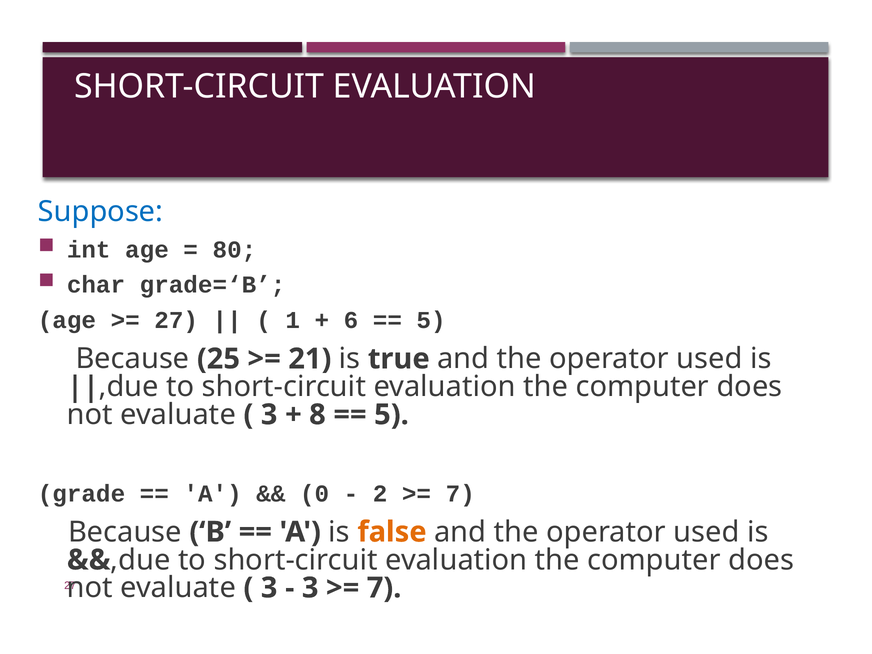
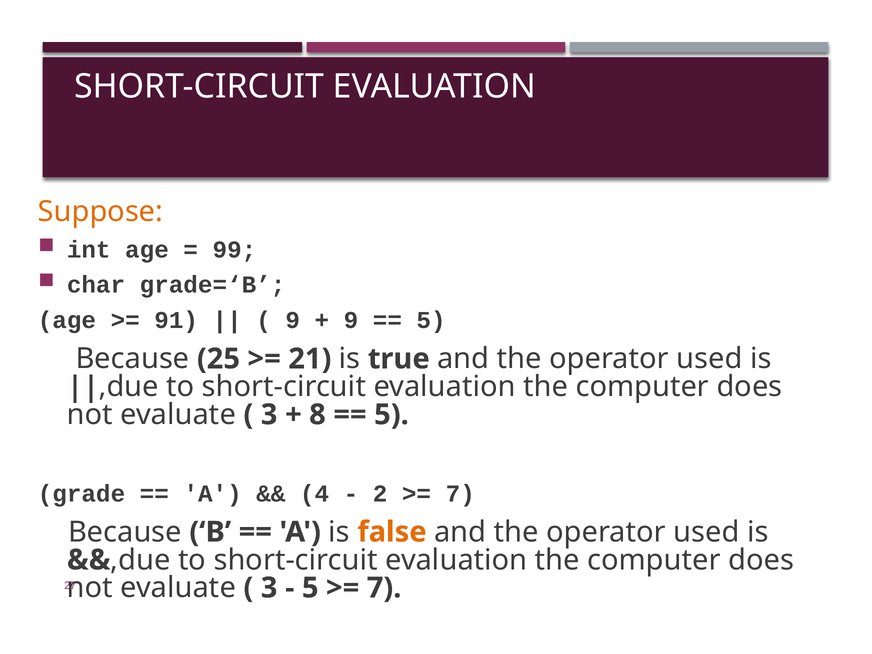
Suppose colour: blue -> orange
80: 80 -> 99
27 at (176, 320): 27 -> 91
1 at (293, 320): 1 -> 9
6 at (351, 320): 6 -> 9
0: 0 -> 4
3 at (310, 588): 3 -> 5
